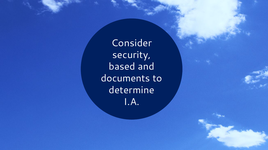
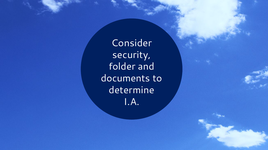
based: based -> folder
